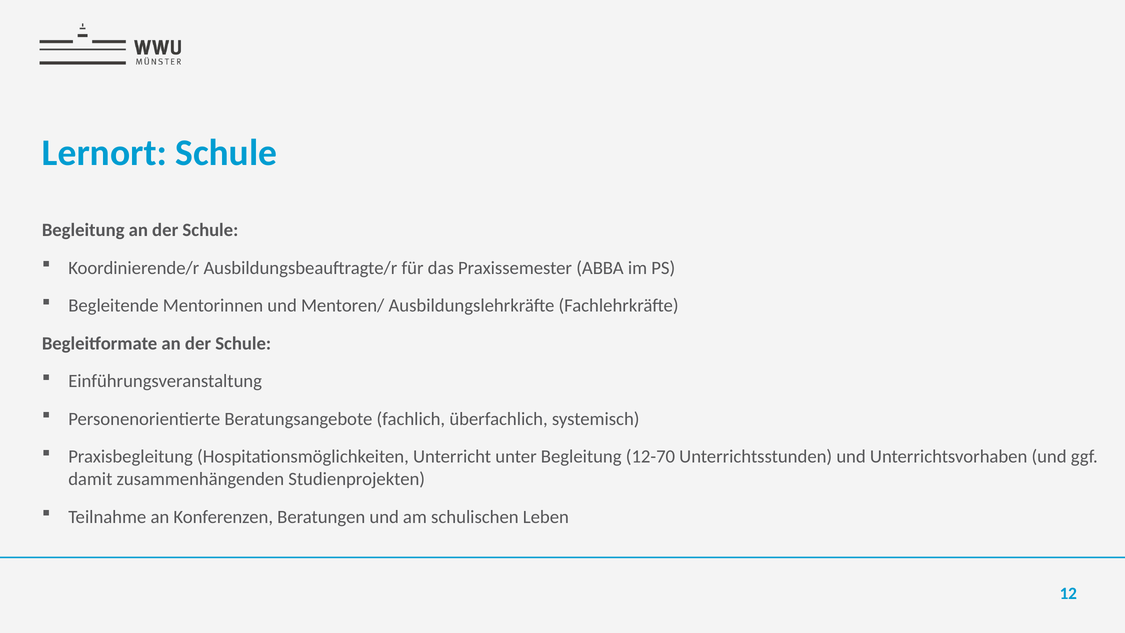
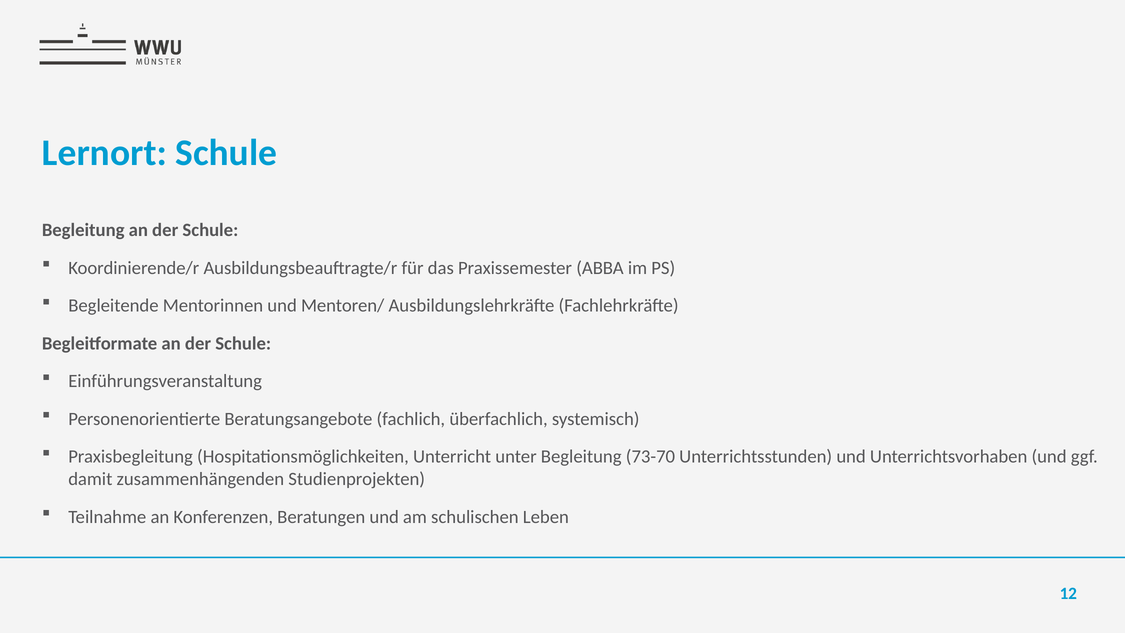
12-70: 12-70 -> 73-70
